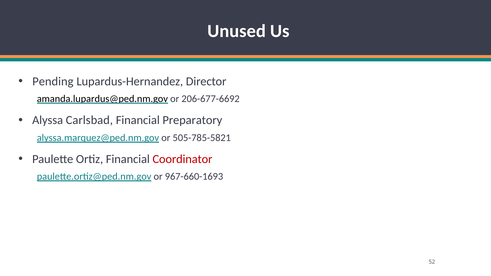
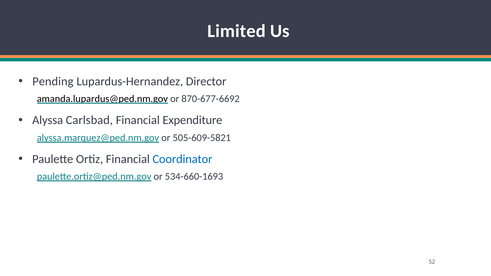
Unused: Unused -> Limited
206-677-6692: 206-677-6692 -> 870-677-6692
Preparatory: Preparatory -> Expenditure
505-785-5821: 505-785-5821 -> 505-609-5821
Coordinator colour: red -> blue
967-660-1693: 967-660-1693 -> 534-660-1693
